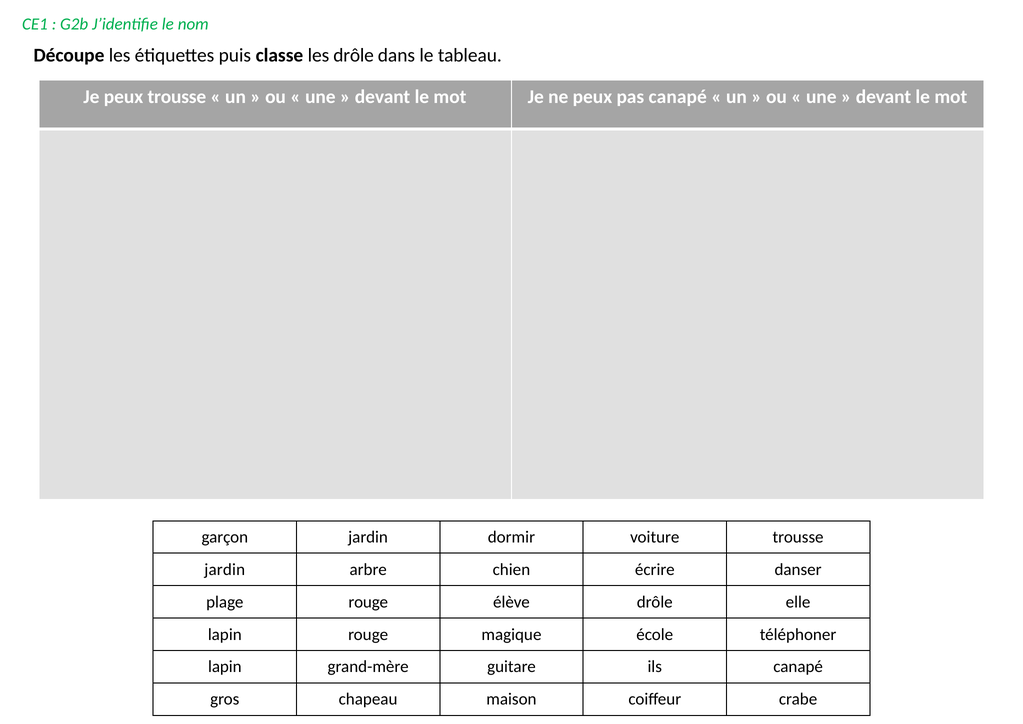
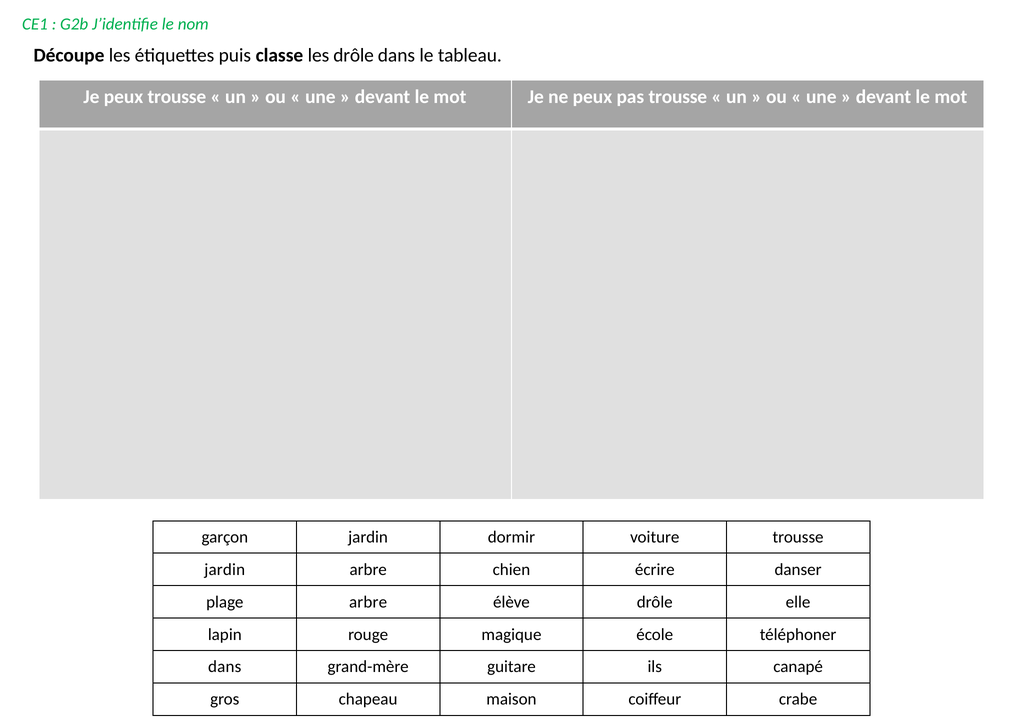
pas canapé: canapé -> trousse
plage rouge: rouge -> arbre
lapin at (225, 666): lapin -> dans
